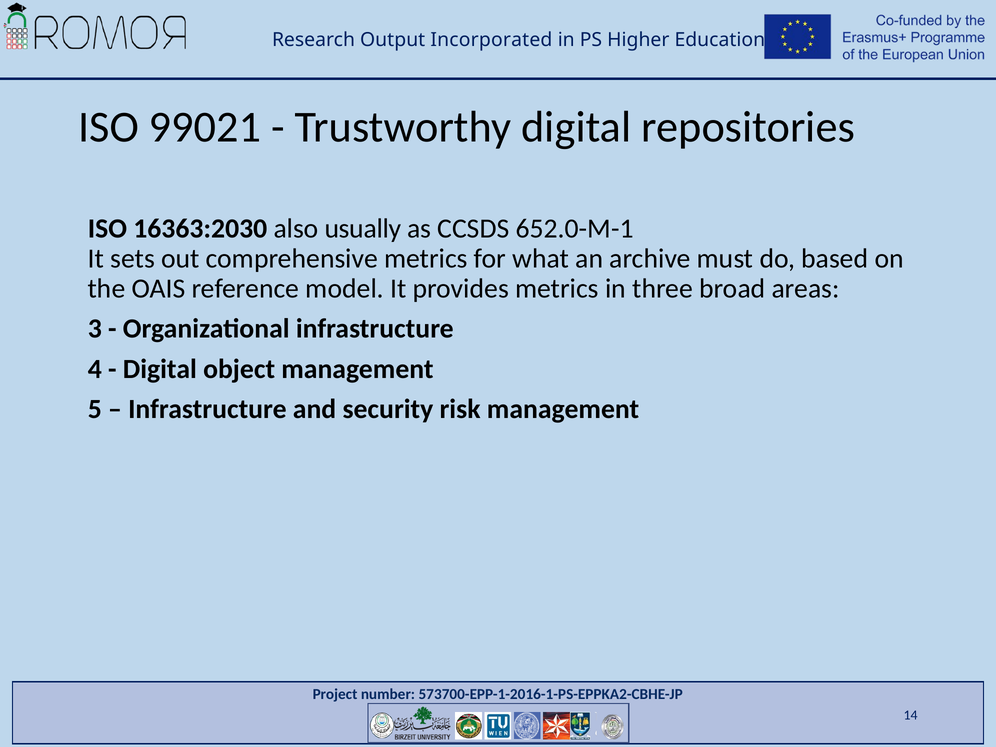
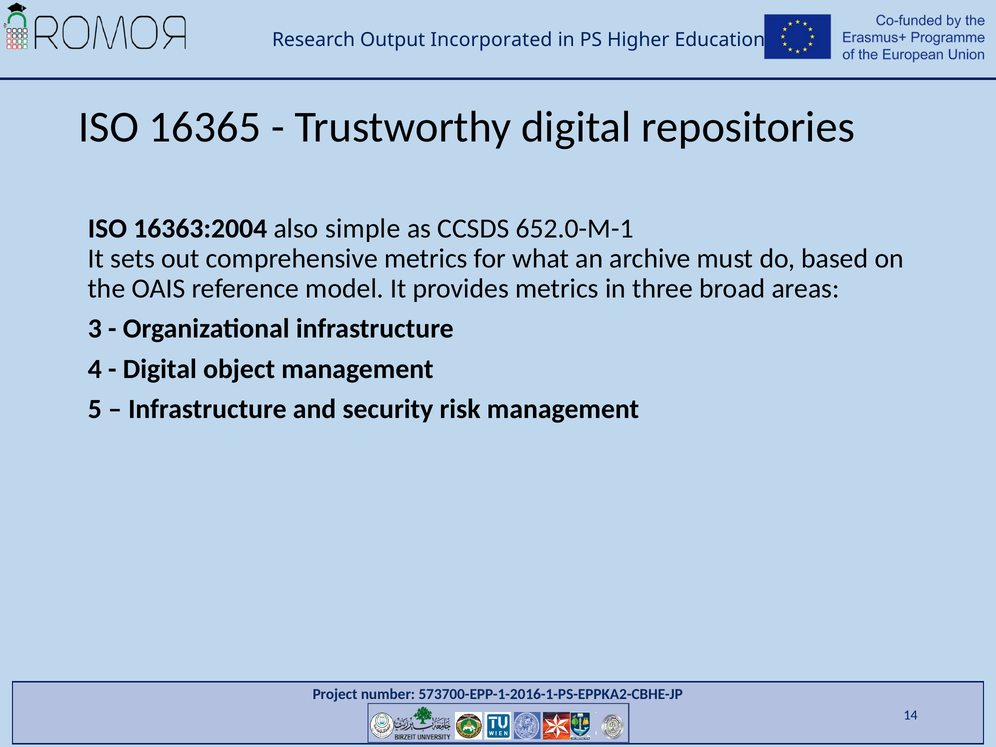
99021: 99021 -> 16365
16363:2030: 16363:2030 -> 16363:2004
usually: usually -> simple
